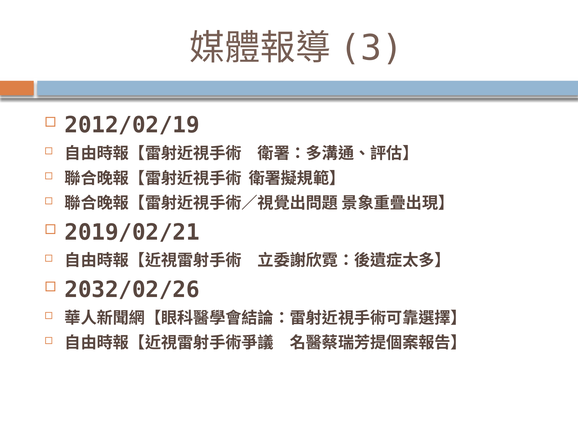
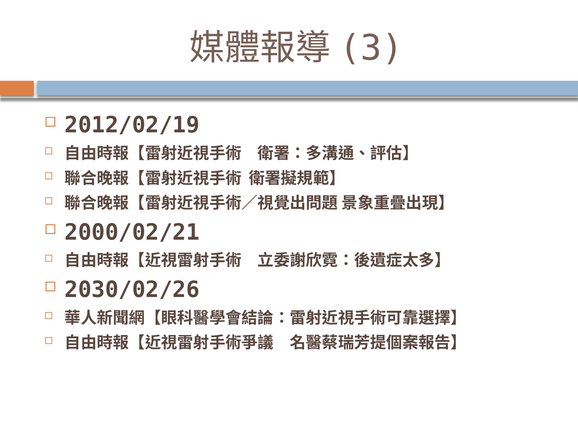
2019/02/21: 2019/02/21 -> 2000/02/21
2032/02/26: 2032/02/26 -> 2030/02/26
